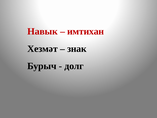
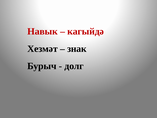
имтихан: имтихан -> кагыйдә
